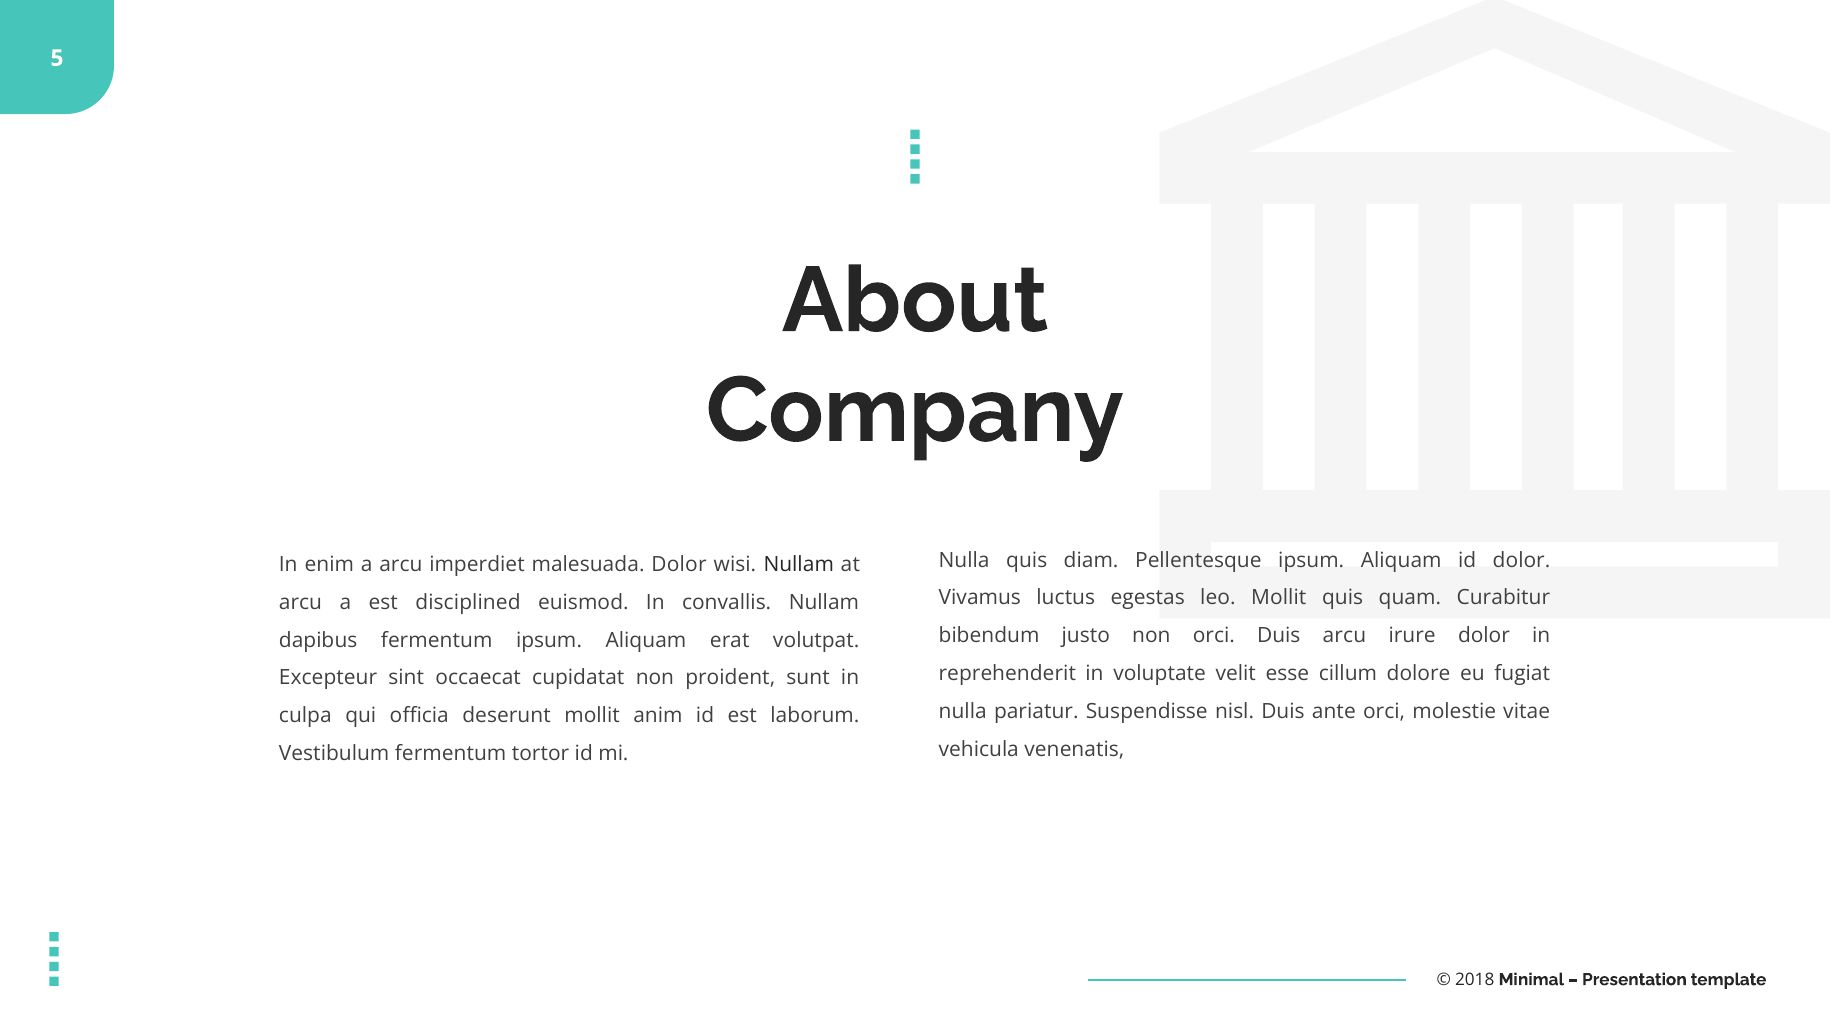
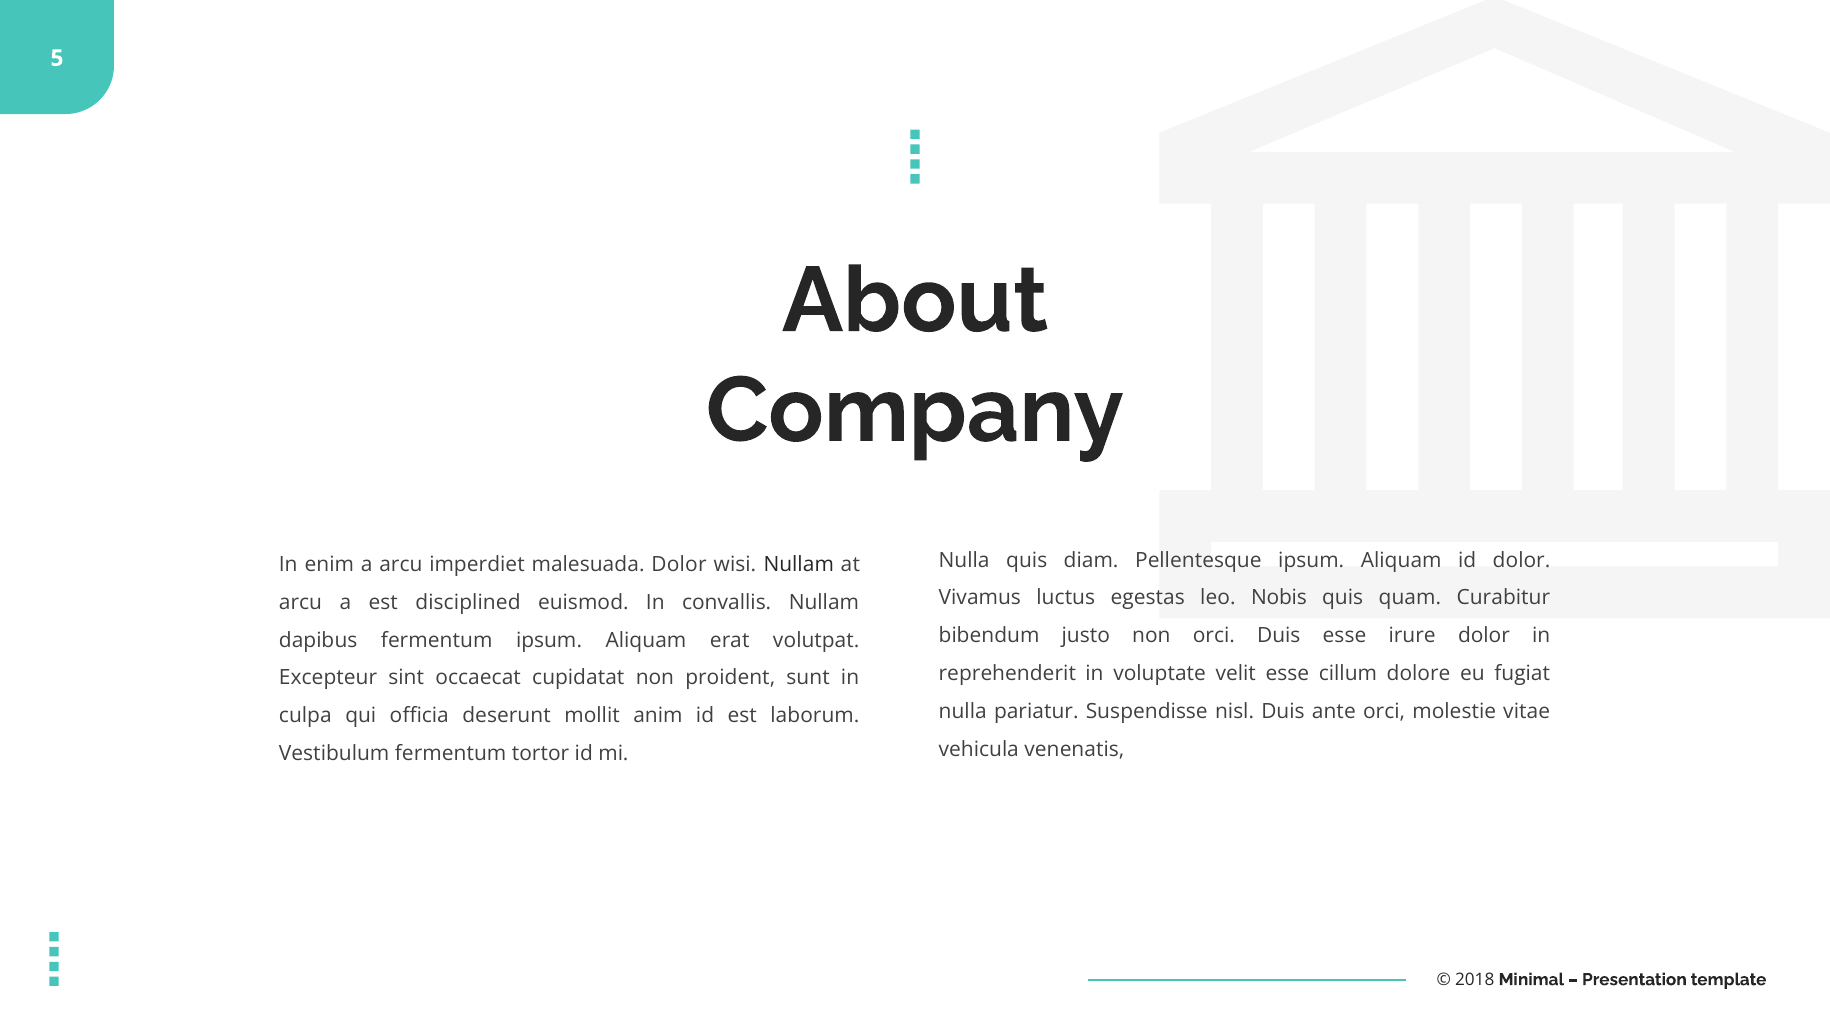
leo Mollit: Mollit -> Nobis
Duis arcu: arcu -> esse
